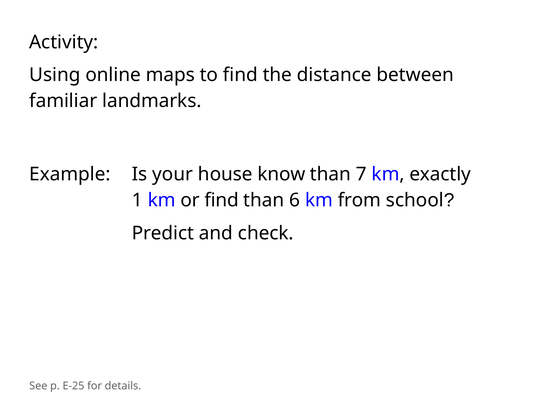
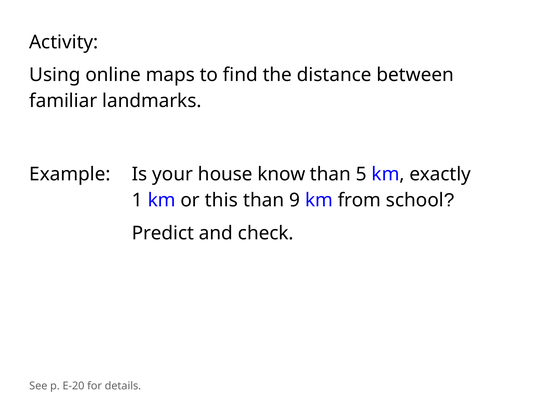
7: 7 -> 5
or find: find -> this
6: 6 -> 9
E-25: E-25 -> E-20
